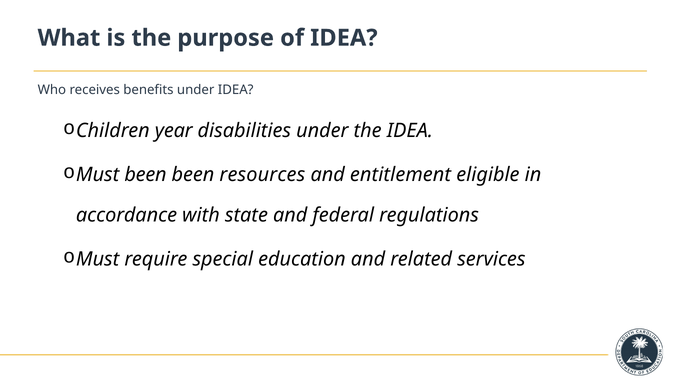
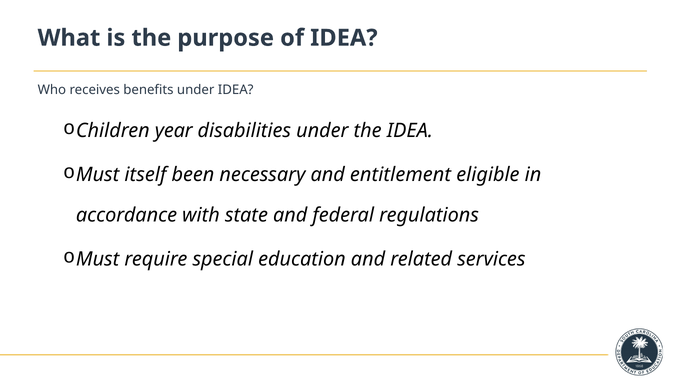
Must been: been -> itself
resources: resources -> necessary
